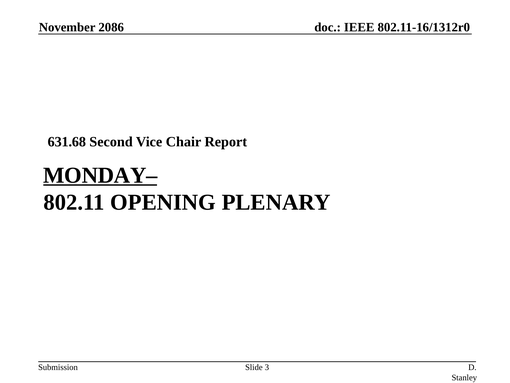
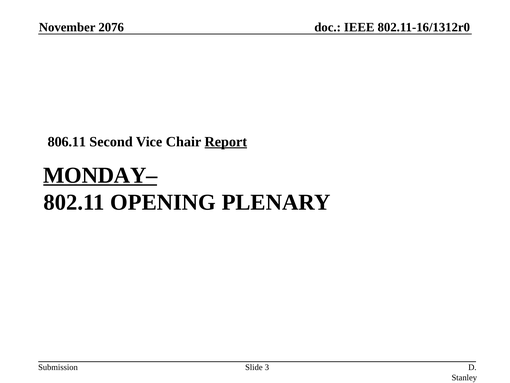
2086: 2086 -> 2076
631.68: 631.68 -> 806.11
Report underline: none -> present
